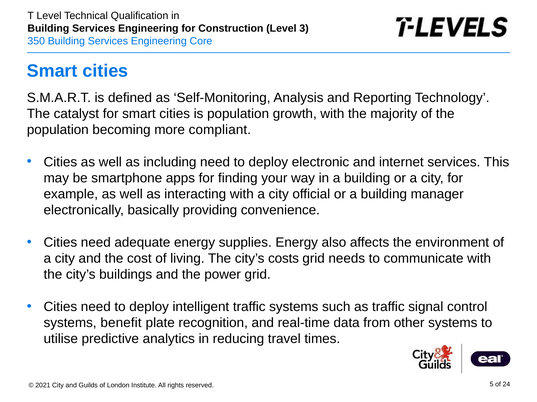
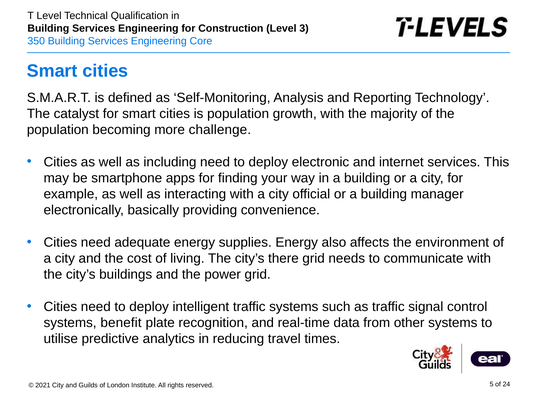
compliant: compliant -> challenge
costs: costs -> there
